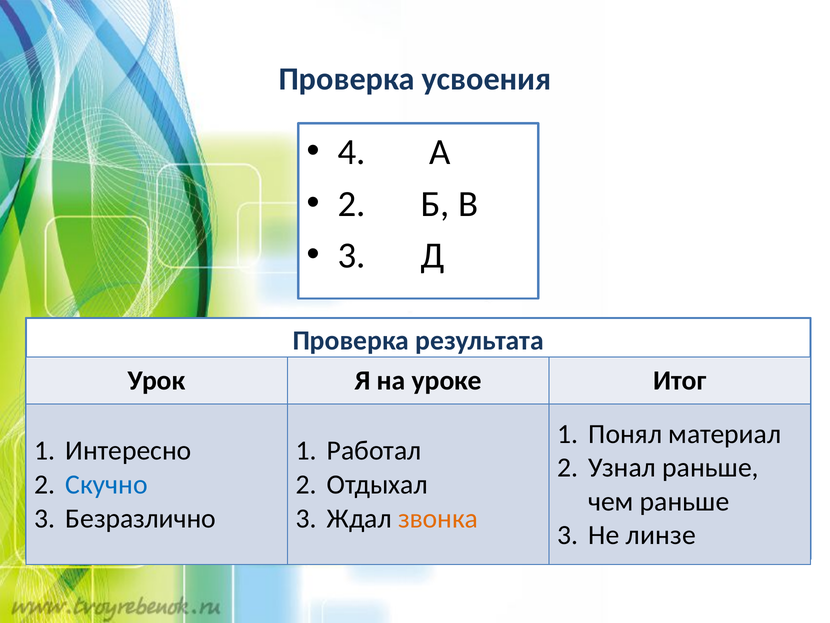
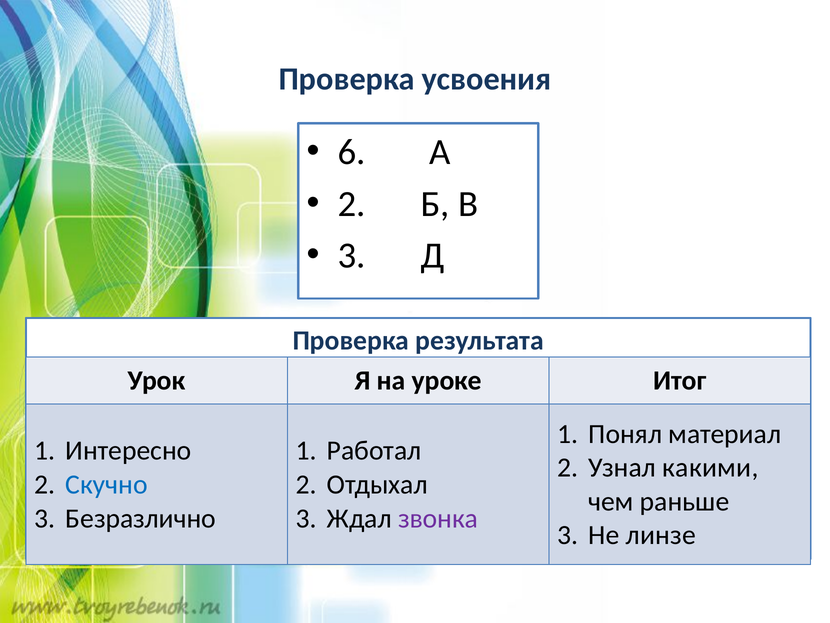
4: 4 -> 6
Узнал раньше: раньше -> какими
звонка colour: orange -> purple
